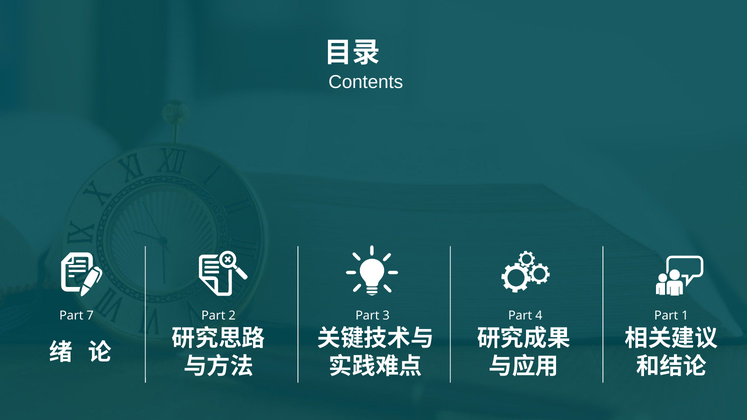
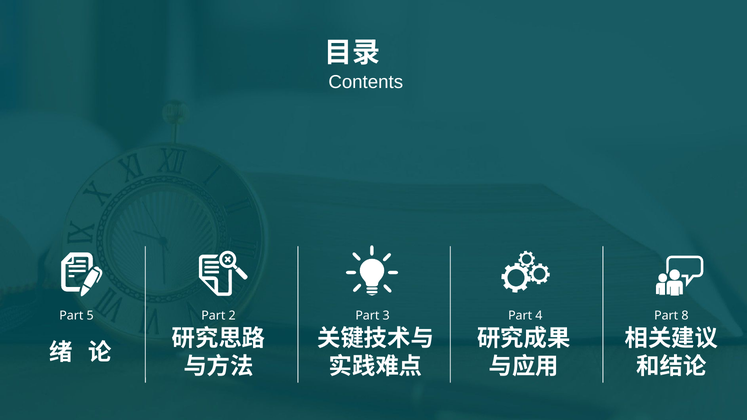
7: 7 -> 5
1: 1 -> 8
